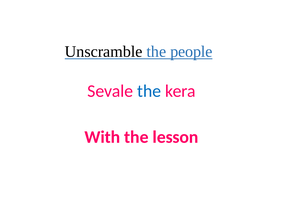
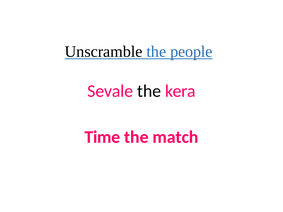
the at (149, 91) colour: blue -> black
With: With -> Time
lesson: lesson -> match
